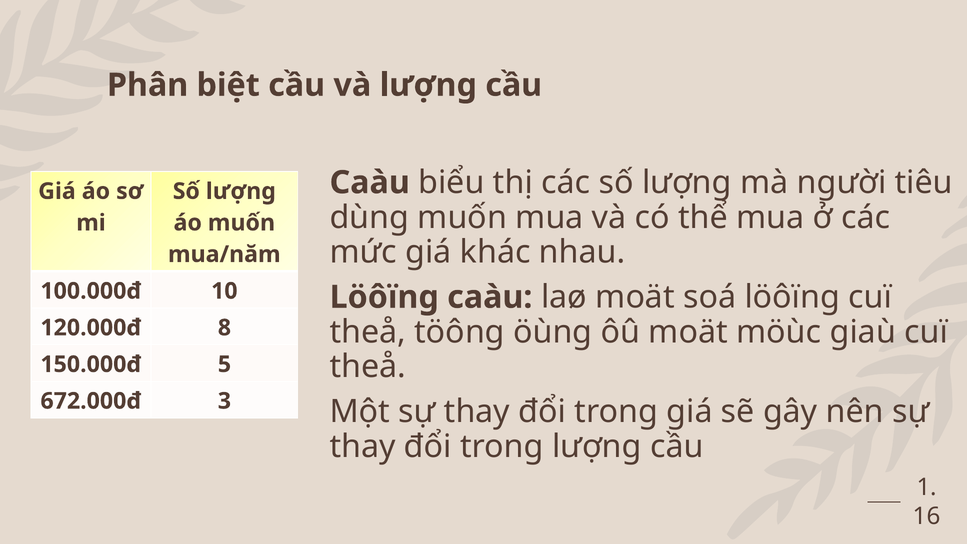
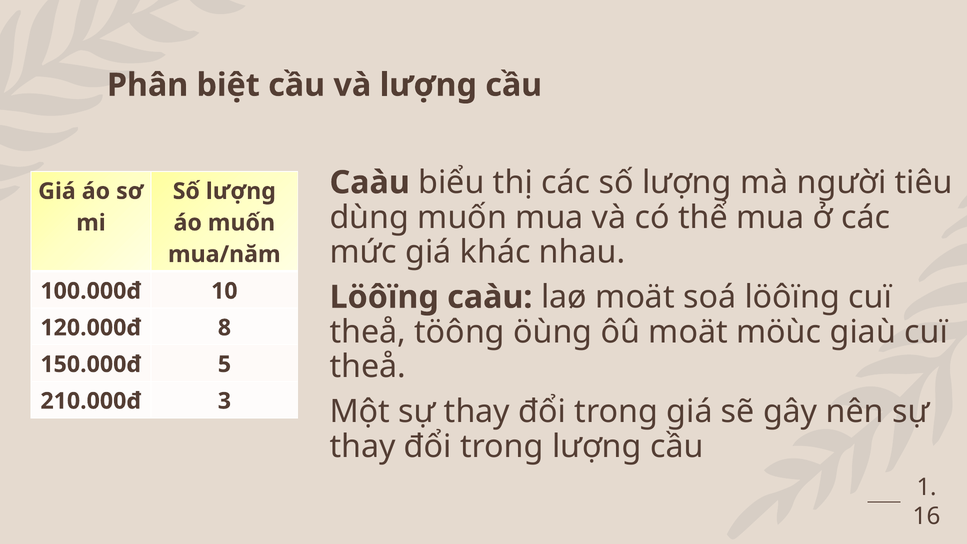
672.000đ: 672.000đ -> 210.000đ
